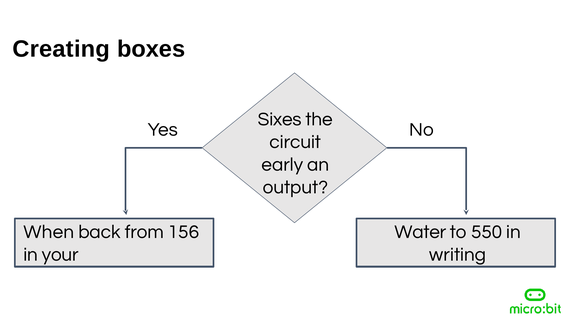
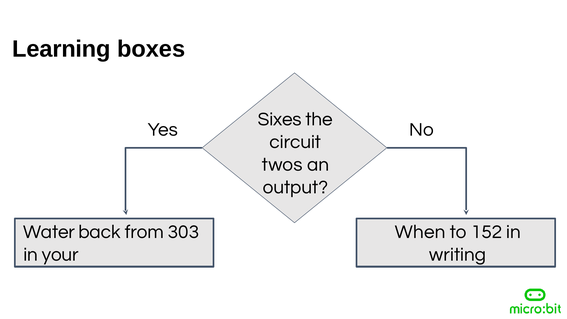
Creating: Creating -> Learning
early: early -> twos
When: When -> Water
156: 156 -> 303
Water: Water -> When
550: 550 -> 152
